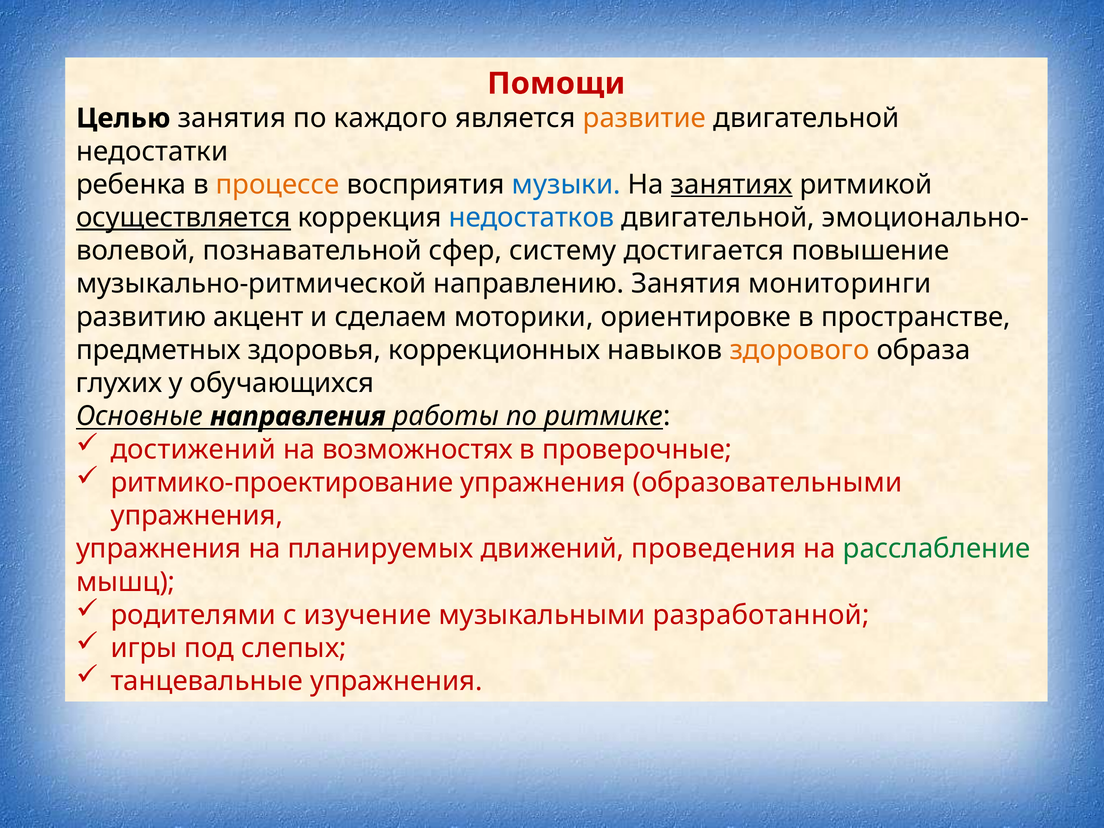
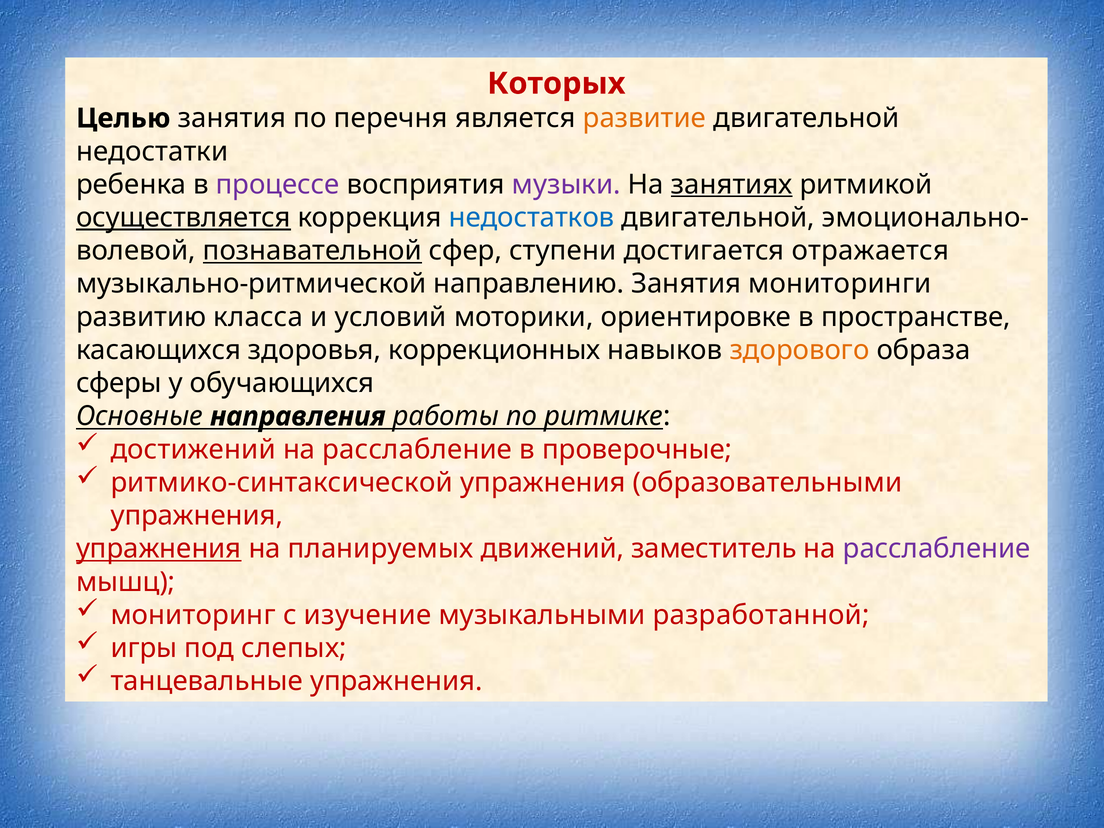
Помощи: Помощи -> Которых
каждого: каждого -> перечня
процессе colour: orange -> purple
музыки colour: blue -> purple
познавательной underline: none -> present
систему: систему -> ступени
повышение: повышение -> отражается
акцент: акцент -> класса
сделаем: сделаем -> условий
предметных: предметных -> касающихся
глухих: глухих -> сферы
возможностях at (418, 449): возможностях -> расслабление
ритмико-проектирование: ритмико-проектирование -> ритмико-синтаксической
упражнения at (159, 549) underline: none -> present
проведения: проведения -> заместитель
расслабление at (937, 549) colour: green -> purple
родителями: родителями -> мониторинг
